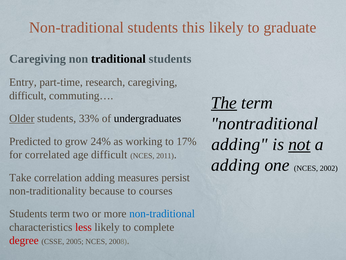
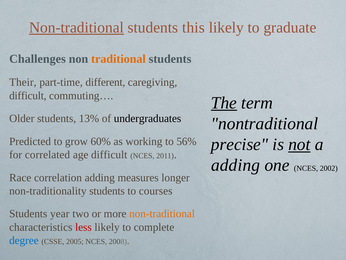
Non-traditional at (76, 28) underline: none -> present
Caregiving at (38, 59): Caregiving -> Challenges
traditional colour: black -> orange
Entry: Entry -> Their
research: research -> different
Older underline: present -> none
33%: 33% -> 13%
24%: 24% -> 60%
17%: 17% -> 56%
adding at (239, 144): adding -> precise
Take: Take -> Race
persist: persist -> longer
non-traditionality because: because -> students
Students term: term -> year
non-traditional at (162, 213) colour: blue -> orange
degree colour: red -> blue
